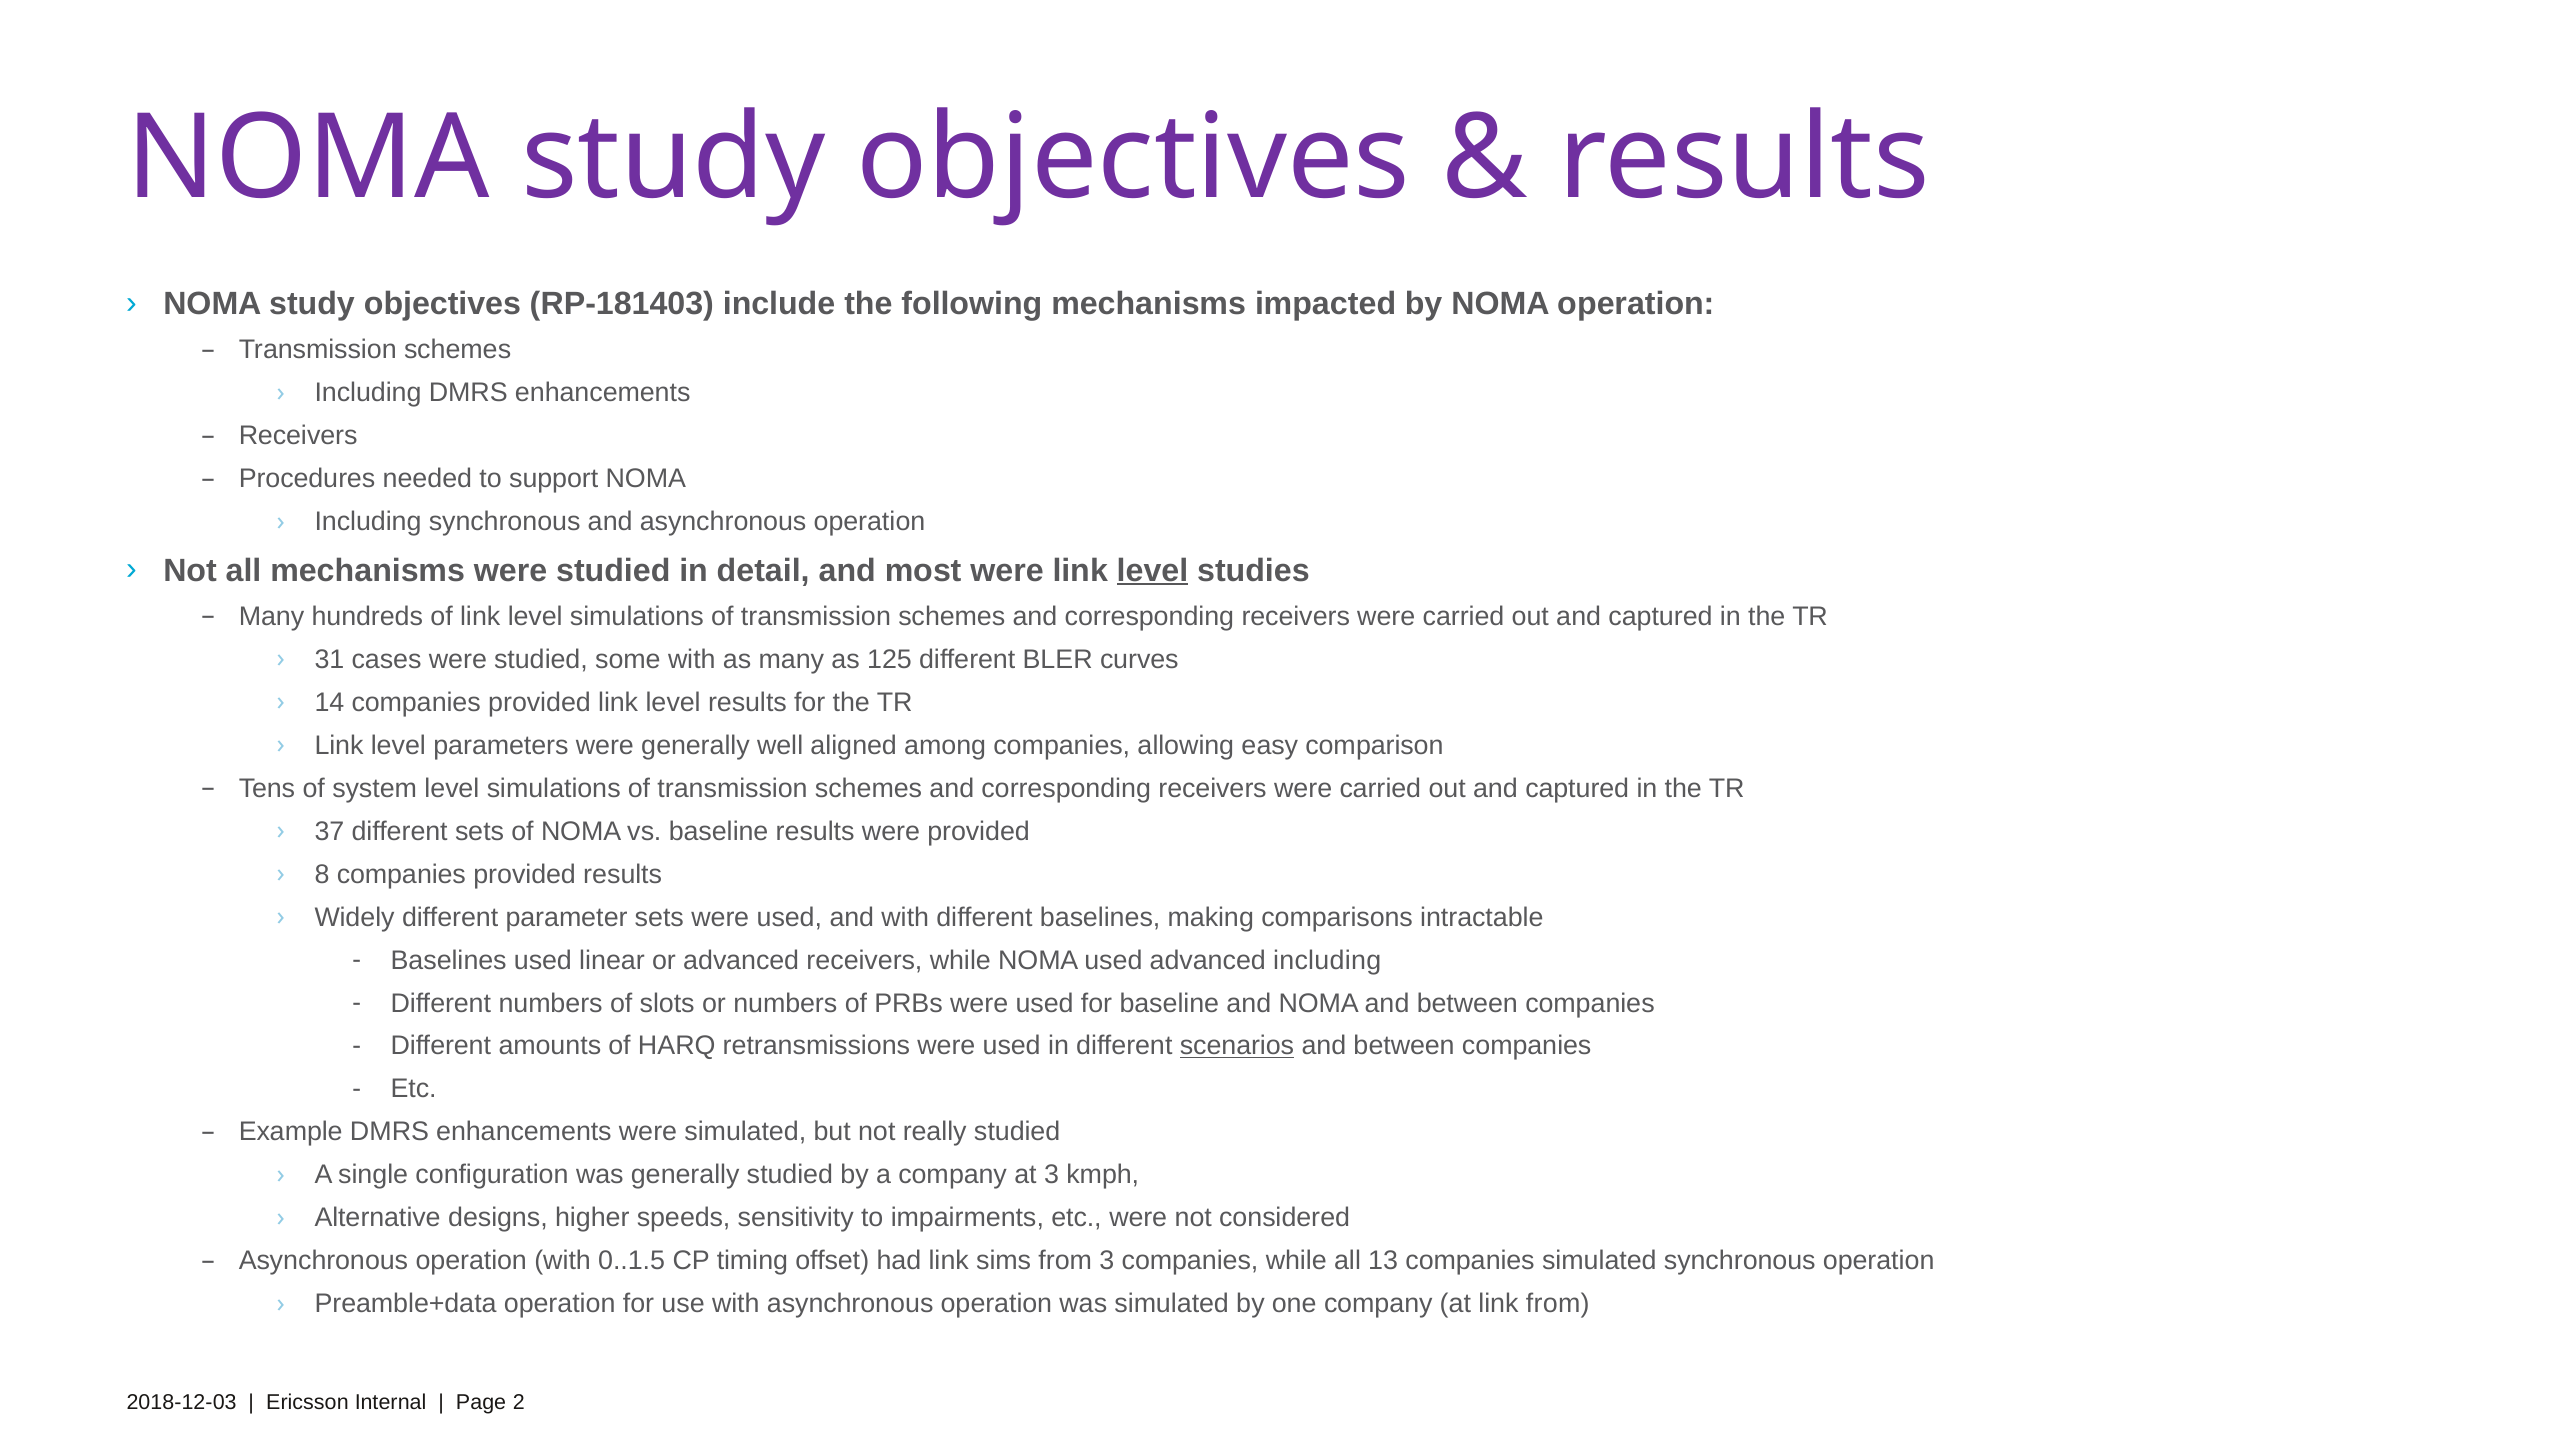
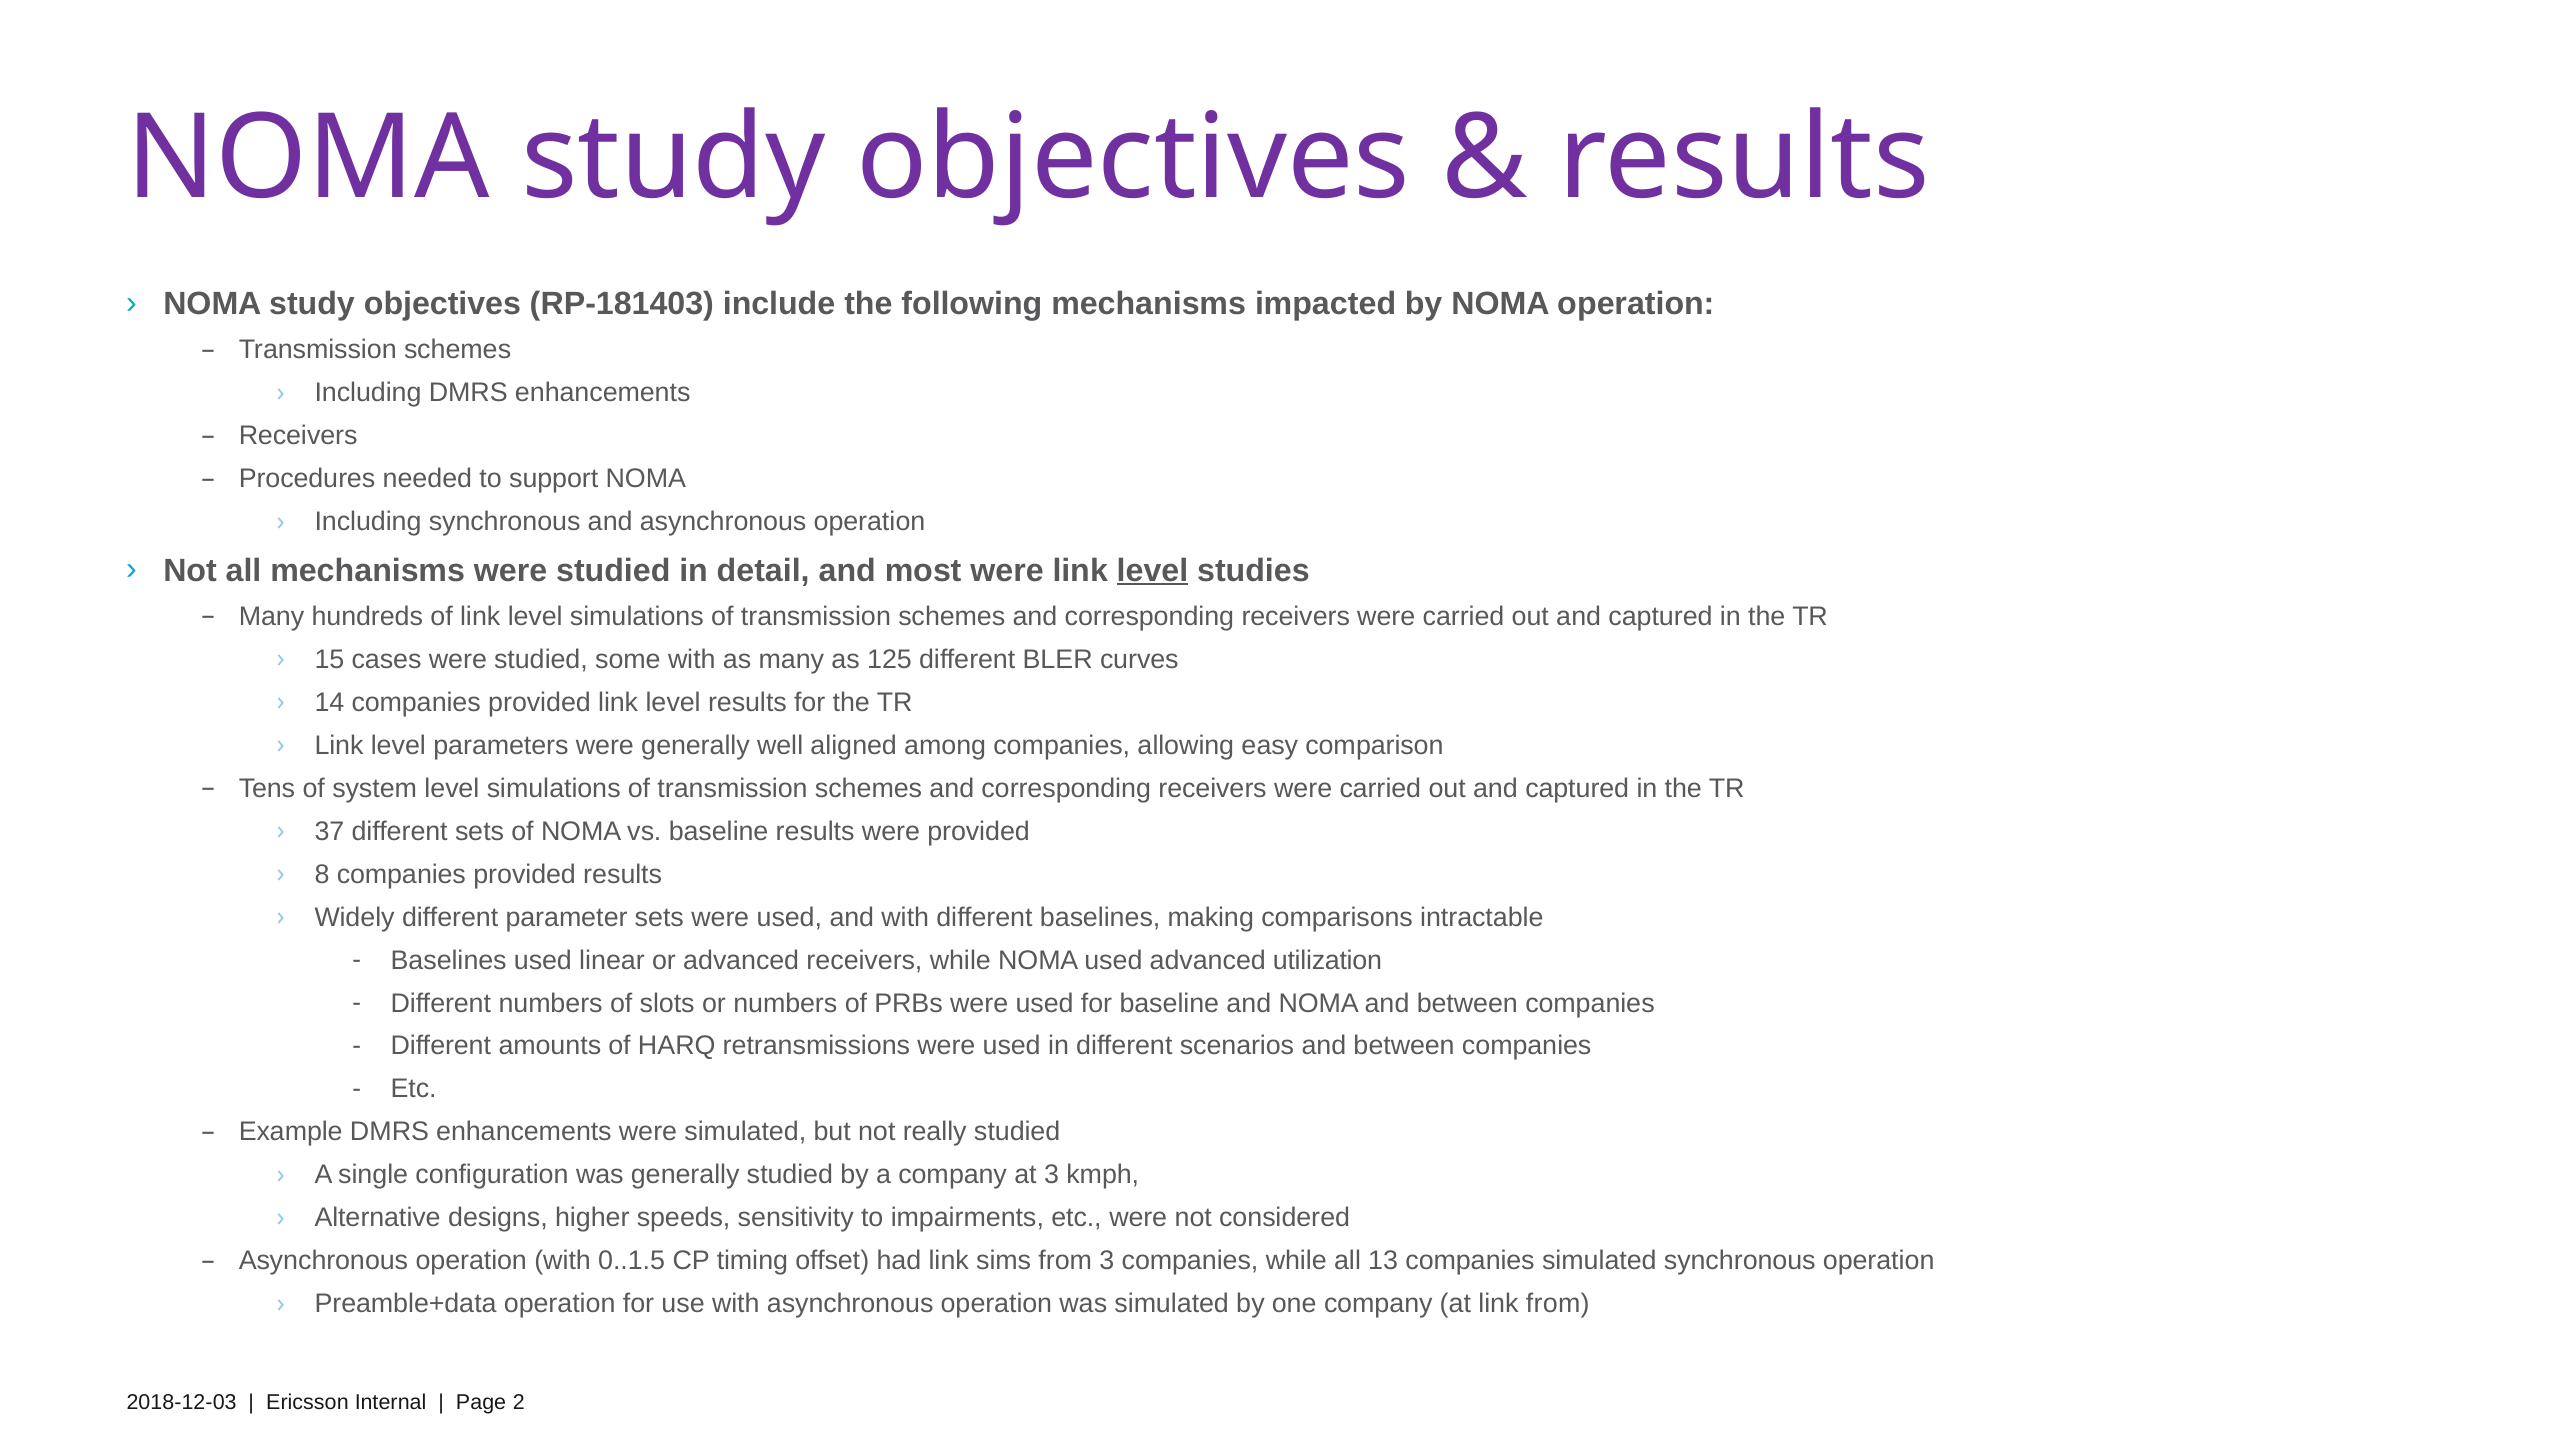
31: 31 -> 15
advanced including: including -> utilization
scenarios underline: present -> none
